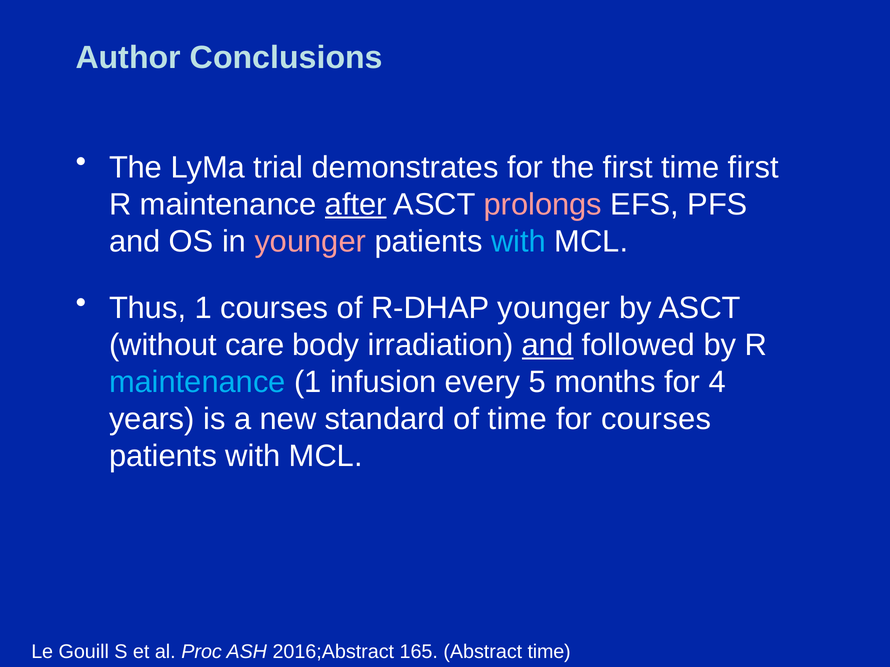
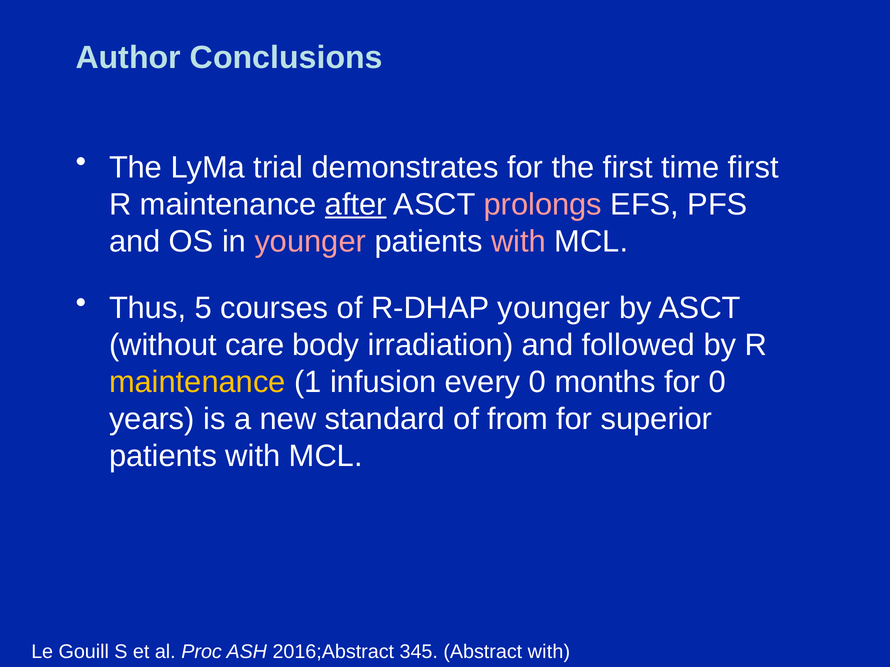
with at (518, 242) colour: light blue -> pink
Thus 1: 1 -> 5
and at (548, 345) underline: present -> none
maintenance at (197, 382) colour: light blue -> yellow
every 5: 5 -> 0
for 4: 4 -> 0
of time: time -> from
for courses: courses -> superior
165: 165 -> 345
Abstract time: time -> with
